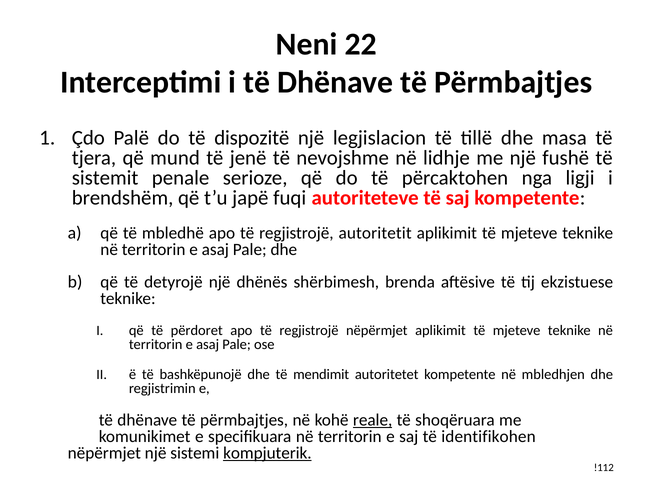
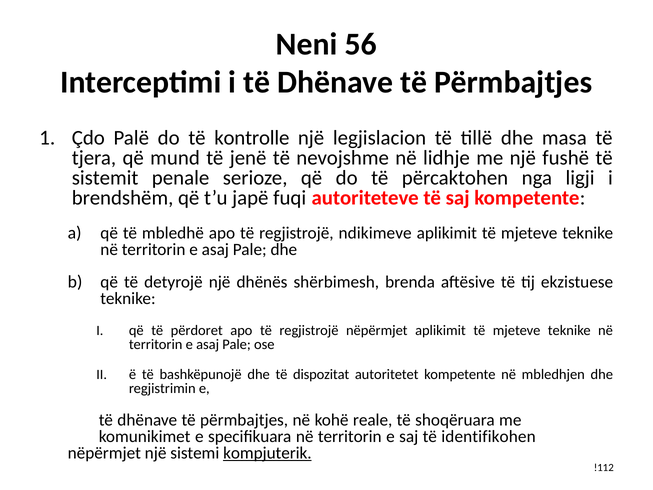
22: 22 -> 56
dispozitë: dispozitë -> kontrolle
autoritetit: autoritetit -> ndikimeve
mendimit: mendimit -> dispozitat
reale underline: present -> none
